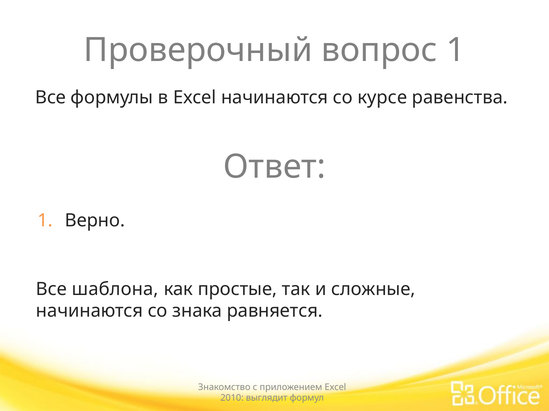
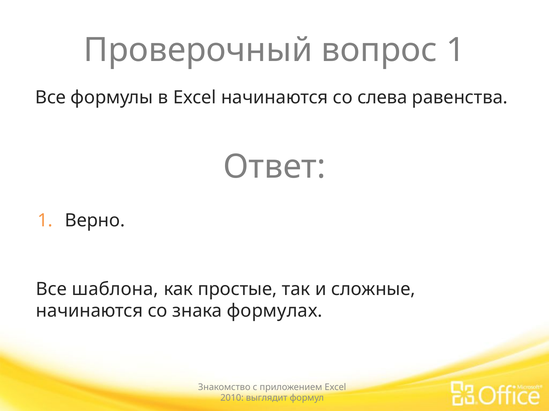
курсе: курсе -> слева
равняется: равняется -> формулах
